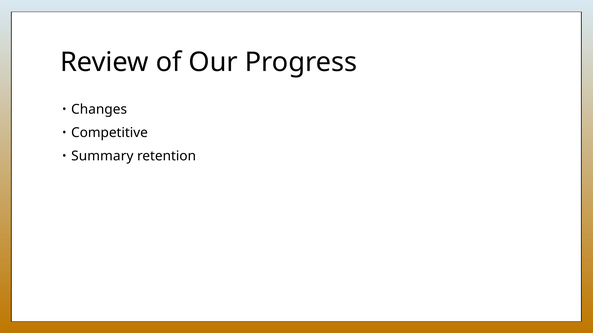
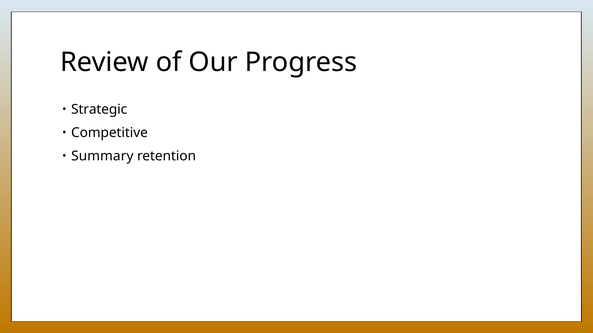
Changes: Changes -> Strategic
